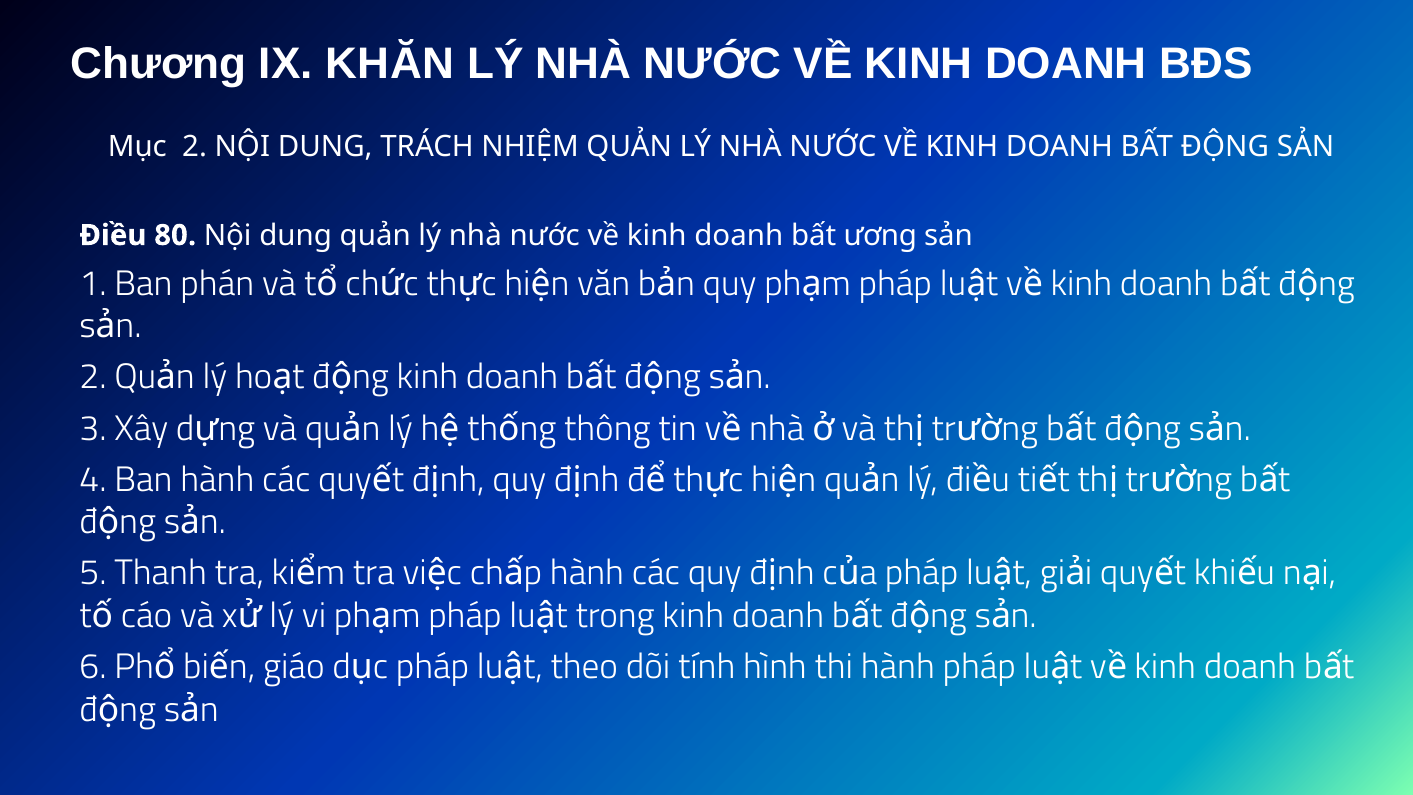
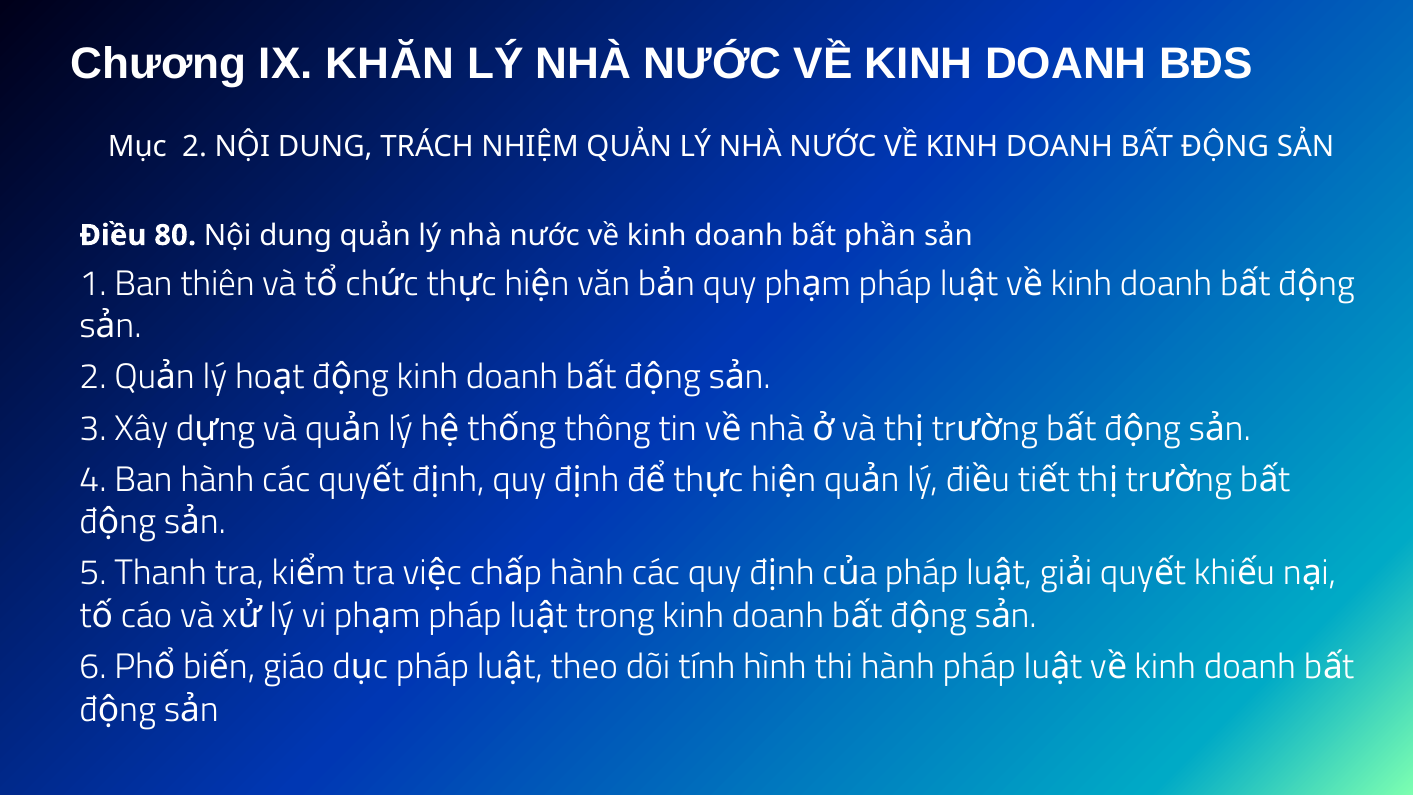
ương: ương -> phần
phán: phán -> thiên
